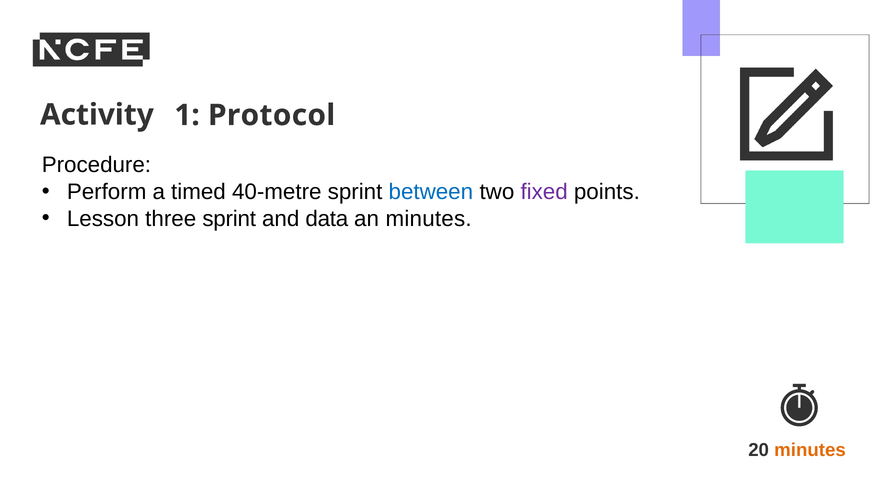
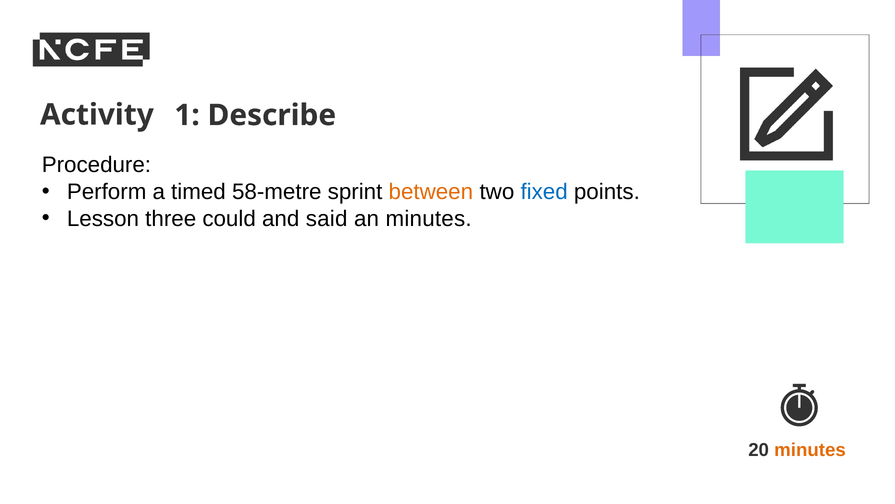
Protocol: Protocol -> Describe
40-metre: 40-metre -> 58-metre
between colour: blue -> orange
fixed colour: purple -> blue
three sprint: sprint -> could
data: data -> said
